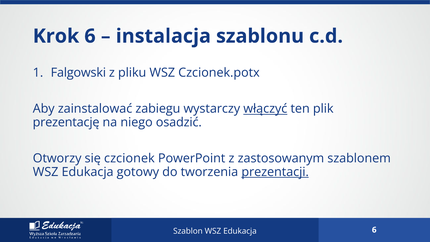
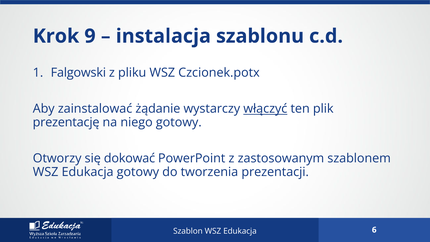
Krok 6: 6 -> 9
zabiegu: zabiegu -> żądanie
niego osadzić: osadzić -> gotowy
czcionek: czcionek -> dokować
prezentacji underline: present -> none
